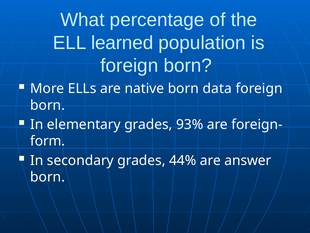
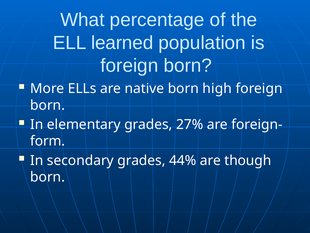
data: data -> high
93%: 93% -> 27%
answer: answer -> though
